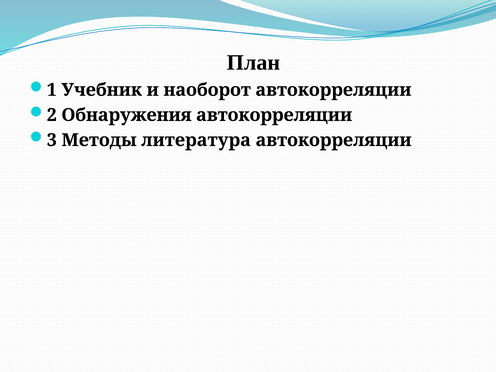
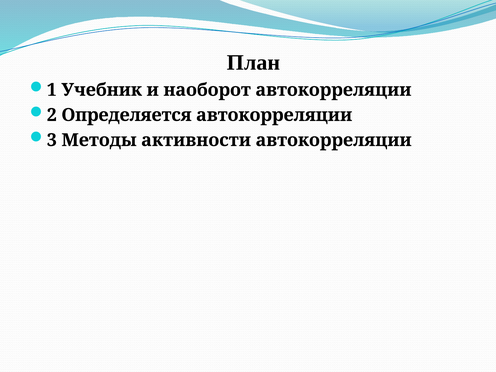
Обнаружения: Обнаружения -> Определяется
литература: литература -> активности
